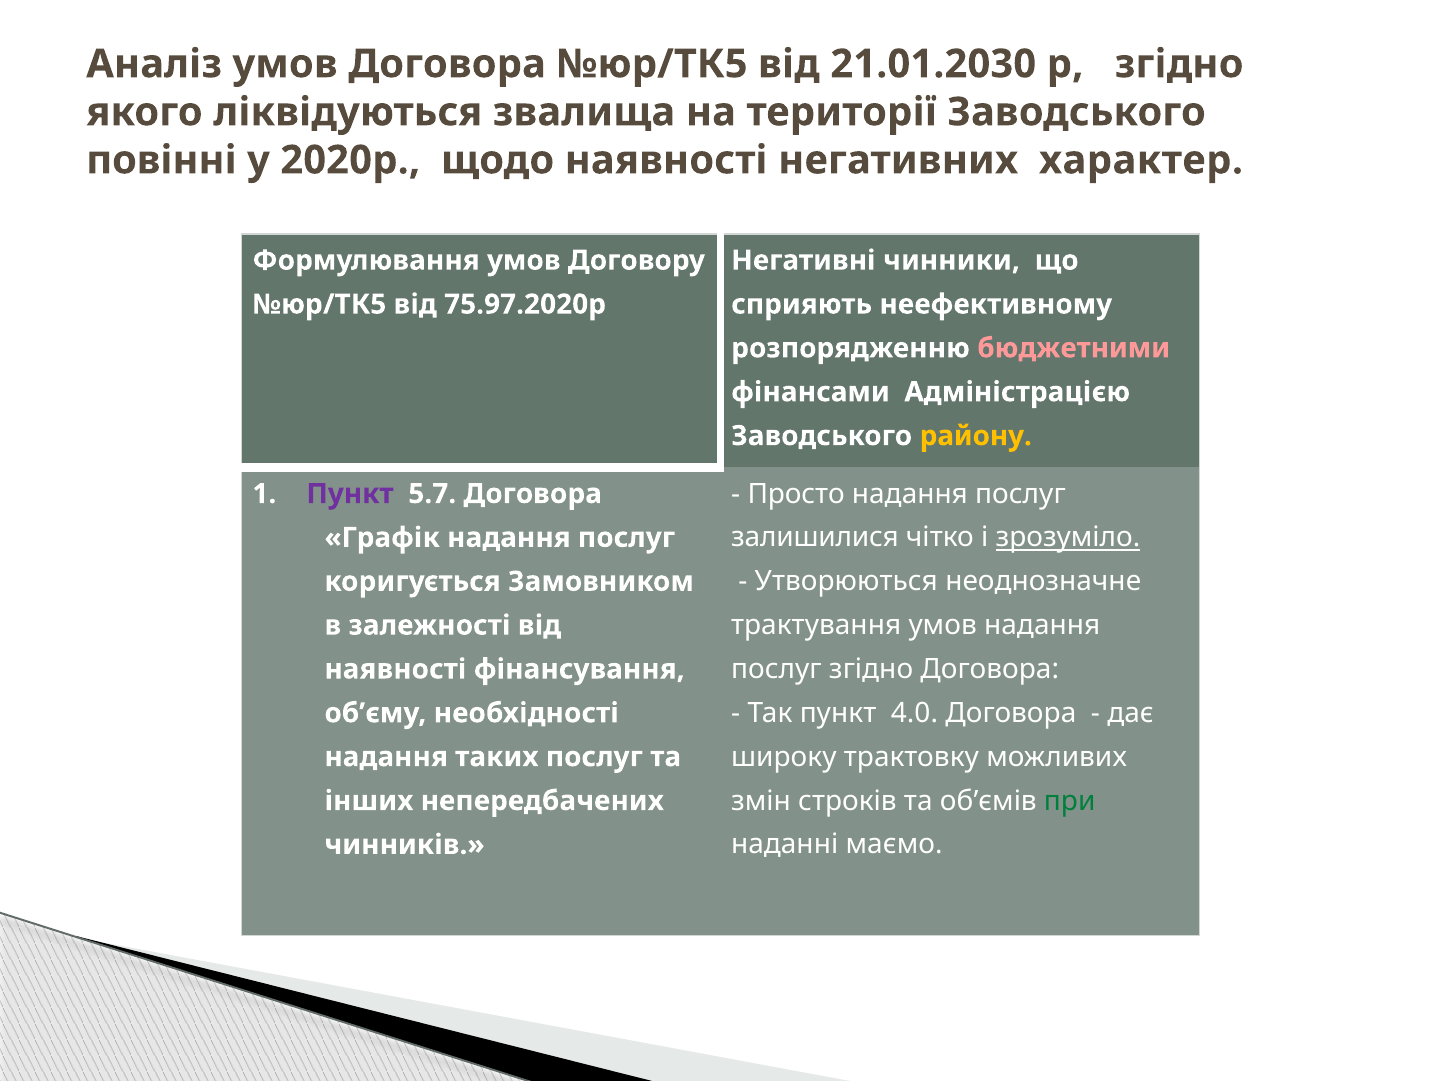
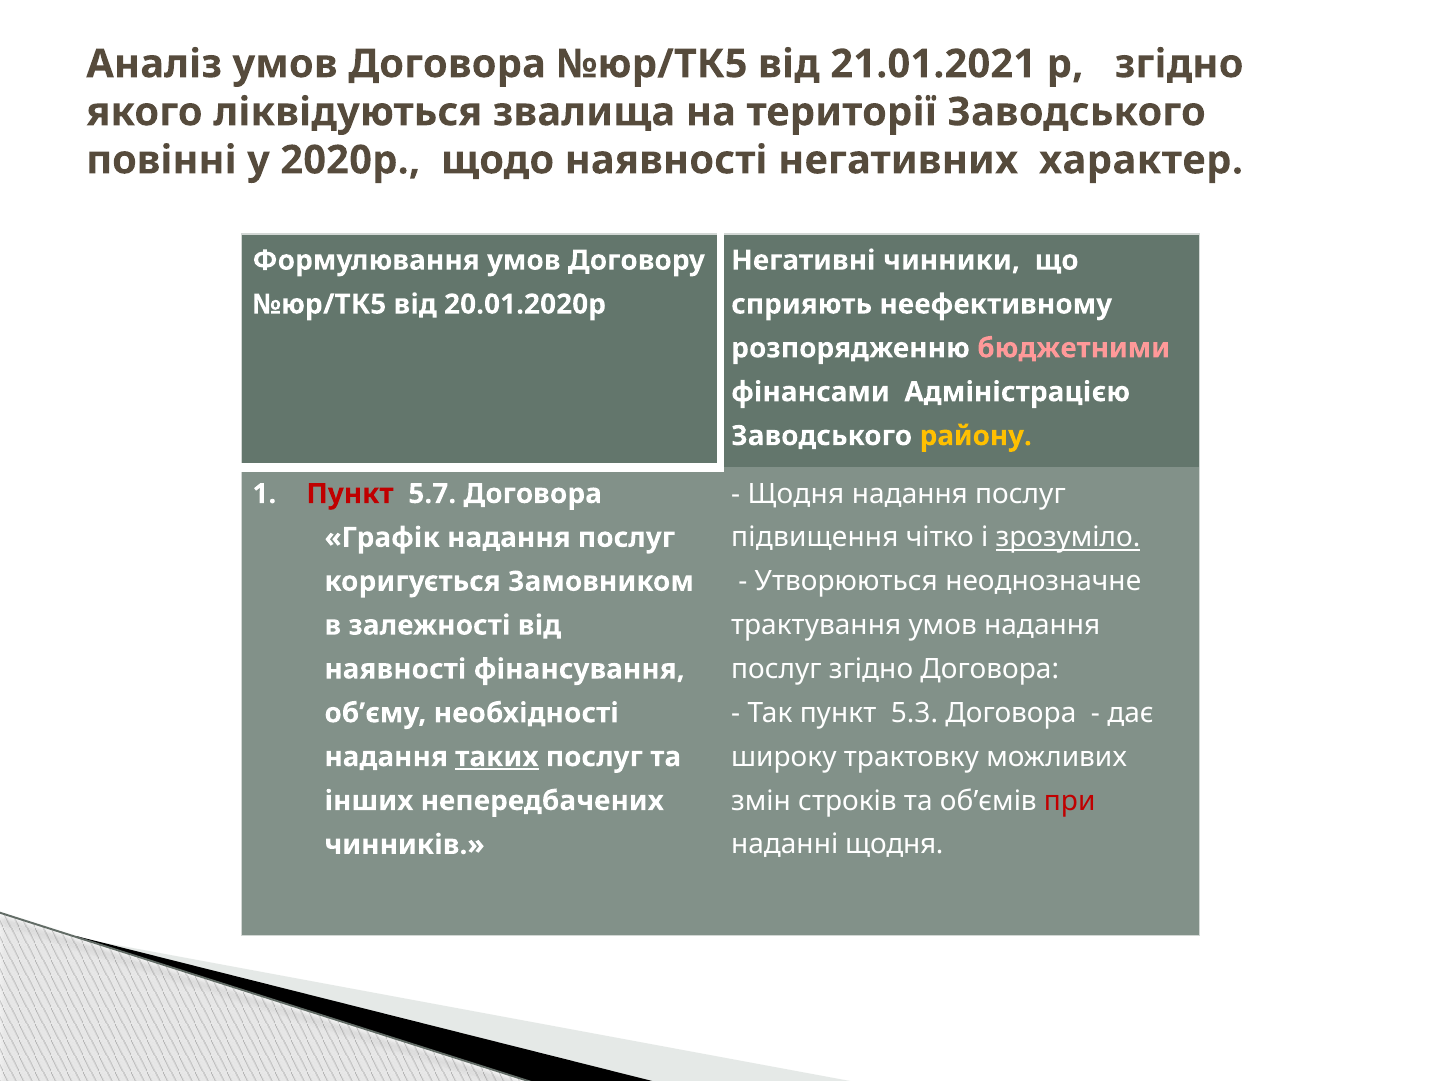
21.01.2030: 21.01.2030 -> 21.01.2021
75.97.2020р: 75.97.2020р -> 20.01.2020р
Просто at (796, 494): Просто -> Щодня
Пункт at (350, 494) colour: purple -> red
залишилися: залишилися -> підвищення
4.0: 4.0 -> 5.3
таких underline: none -> present
при colour: green -> red
наданні маємо: маємо -> щодня
